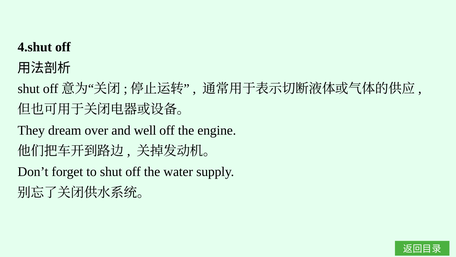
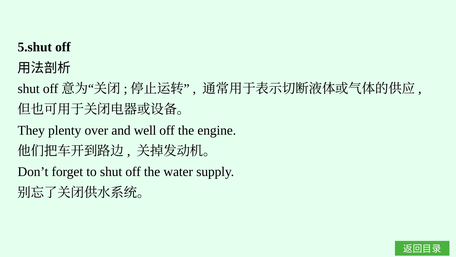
4.shut: 4.shut -> 5.shut
dream: dream -> plenty
